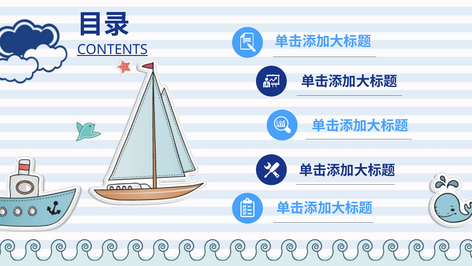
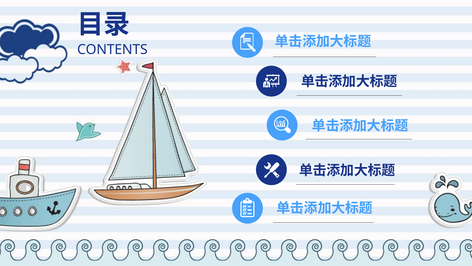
CONTENTS underline: present -> none
